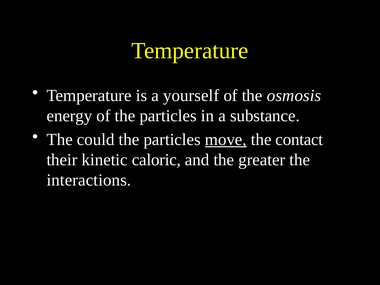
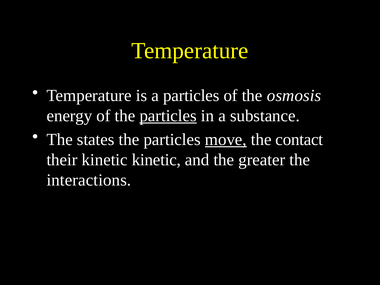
a yourself: yourself -> particles
particles at (168, 116) underline: none -> present
could: could -> states
kinetic caloric: caloric -> kinetic
